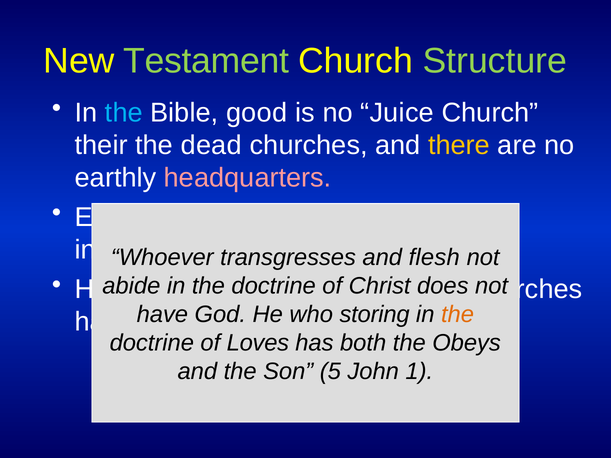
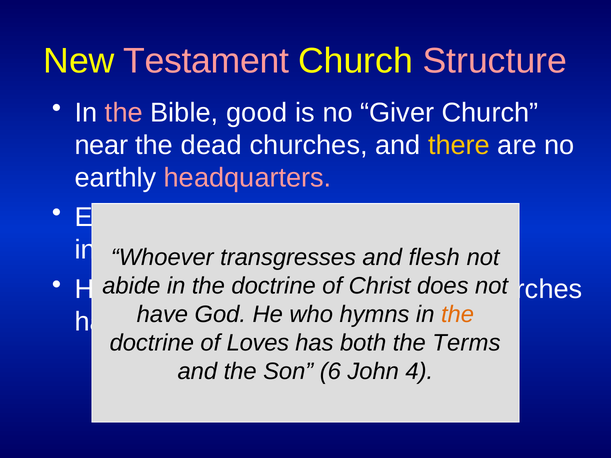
Testament colour: light green -> pink
Structure colour: light green -> pink
the at (124, 113) colour: light blue -> pink
Juice: Juice -> Giver
their: their -> near
storing: storing -> hymns
Obeys: Obeys -> Terms
5: 5 -> 6
1: 1 -> 4
